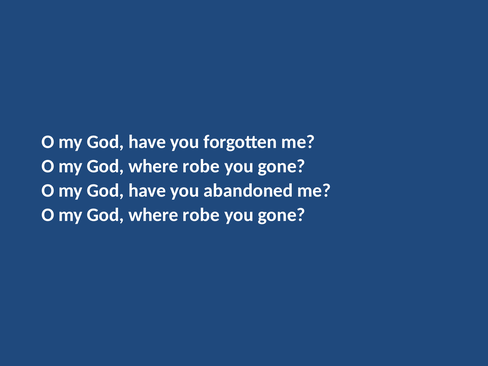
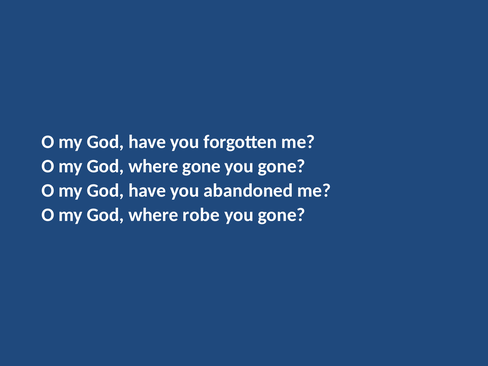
robe at (201, 166): robe -> gone
